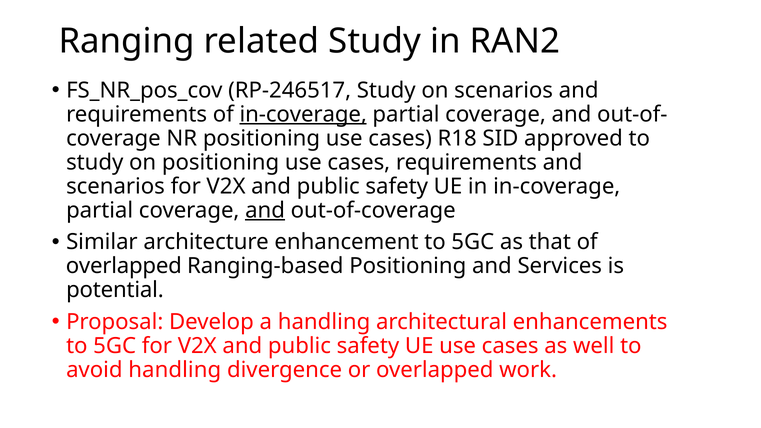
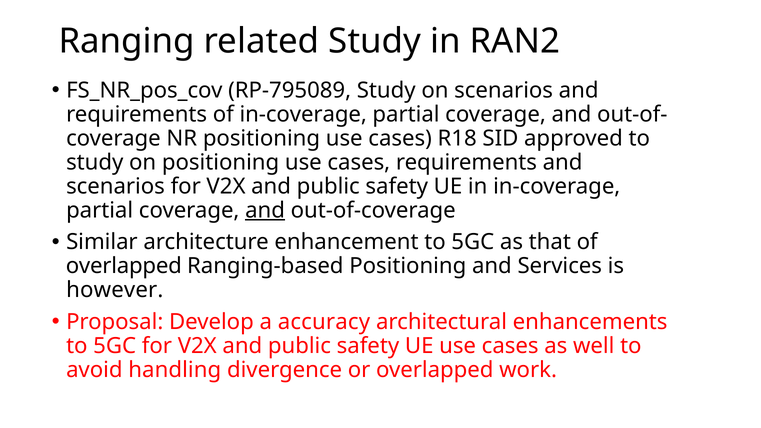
RP-246517: RP-246517 -> RP-795089
in-coverage at (303, 114) underline: present -> none
potential: potential -> however
a handling: handling -> accuracy
